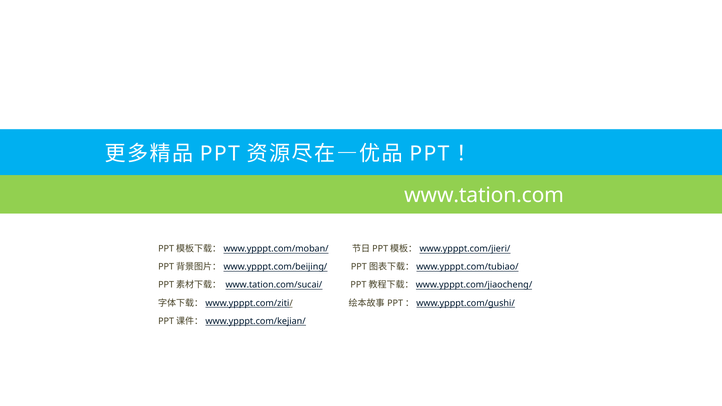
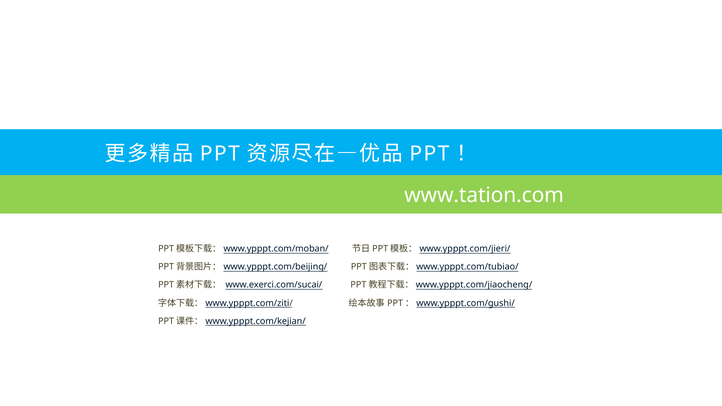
www.tation.com/sucai/: www.tation.com/sucai/ -> www.exerci.com/sucai/
